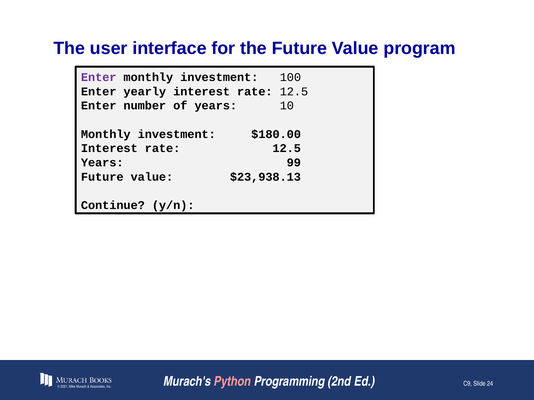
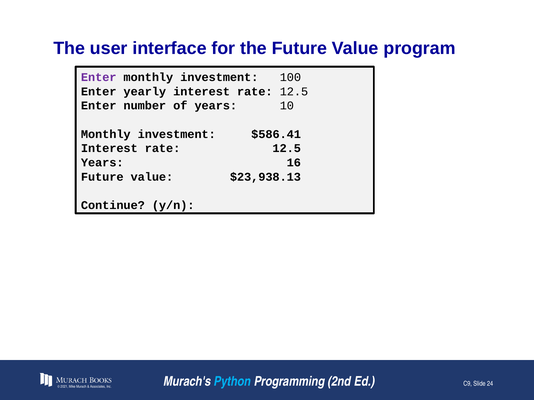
$180.00: $180.00 -> $586.41
99: 99 -> 16
Python colour: pink -> light blue
